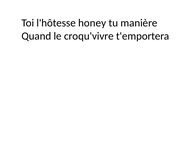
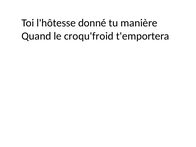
honey: honey -> donné
croqu'vivre: croqu'vivre -> croqu'froid
